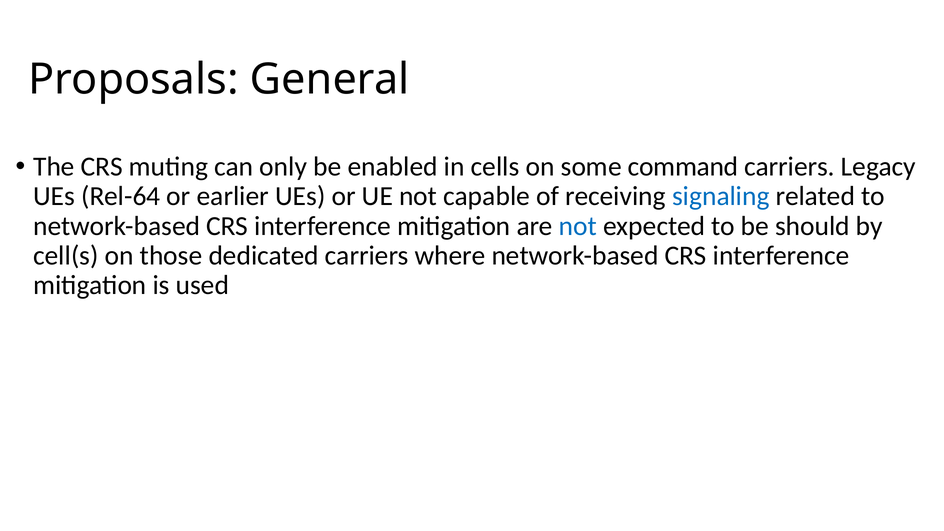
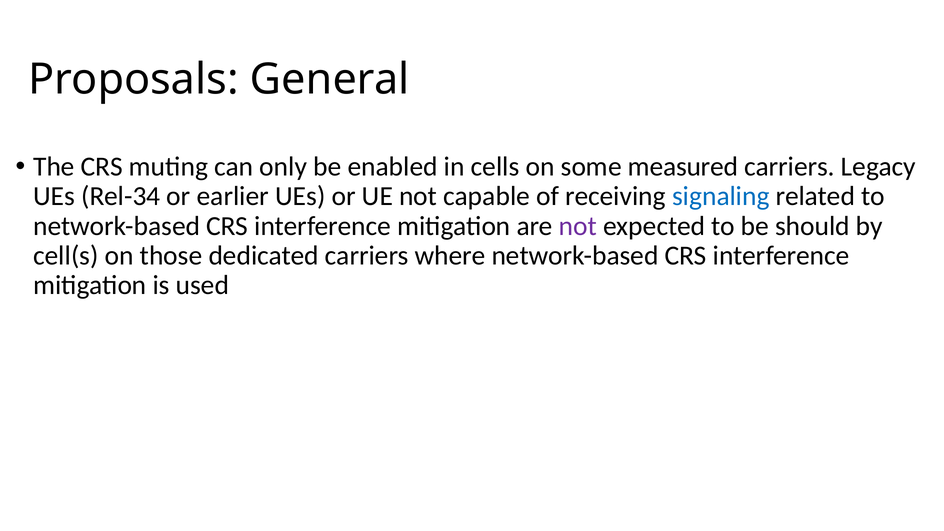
command: command -> measured
Rel-64: Rel-64 -> Rel-34
not at (578, 226) colour: blue -> purple
